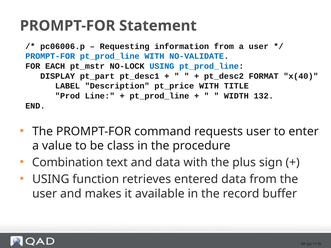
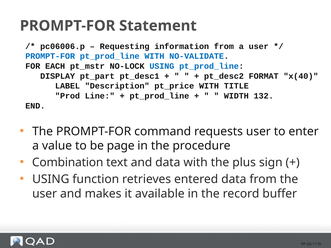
class: class -> page
